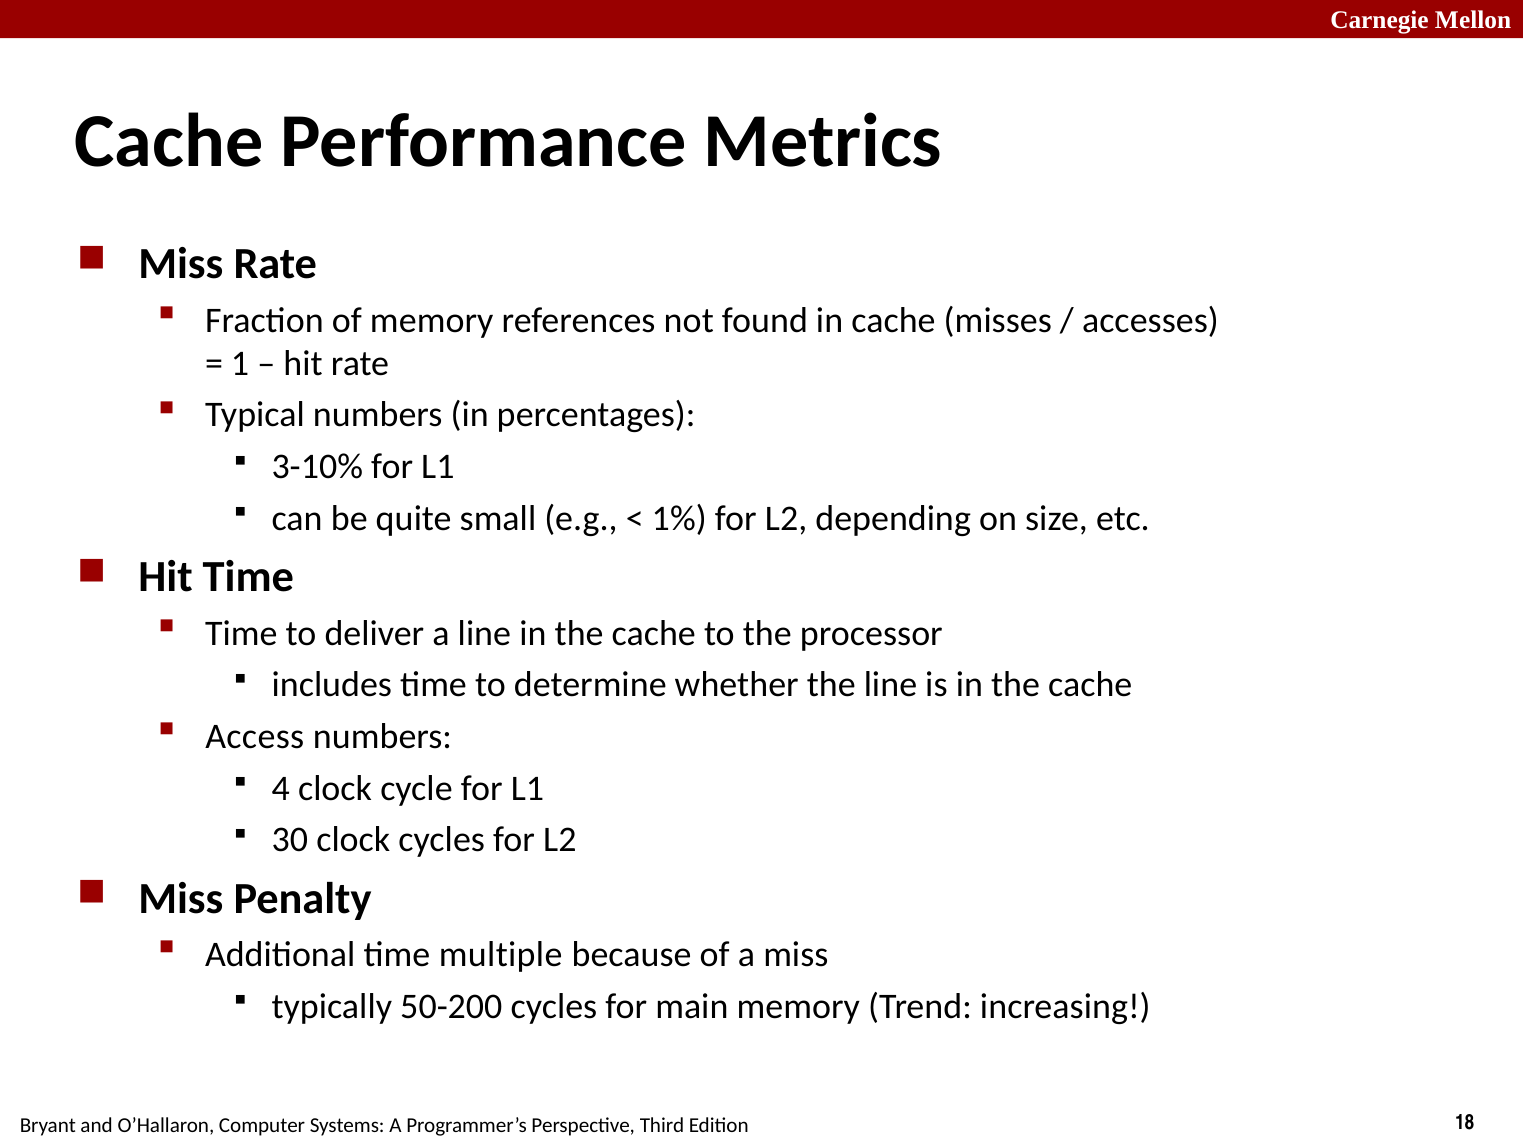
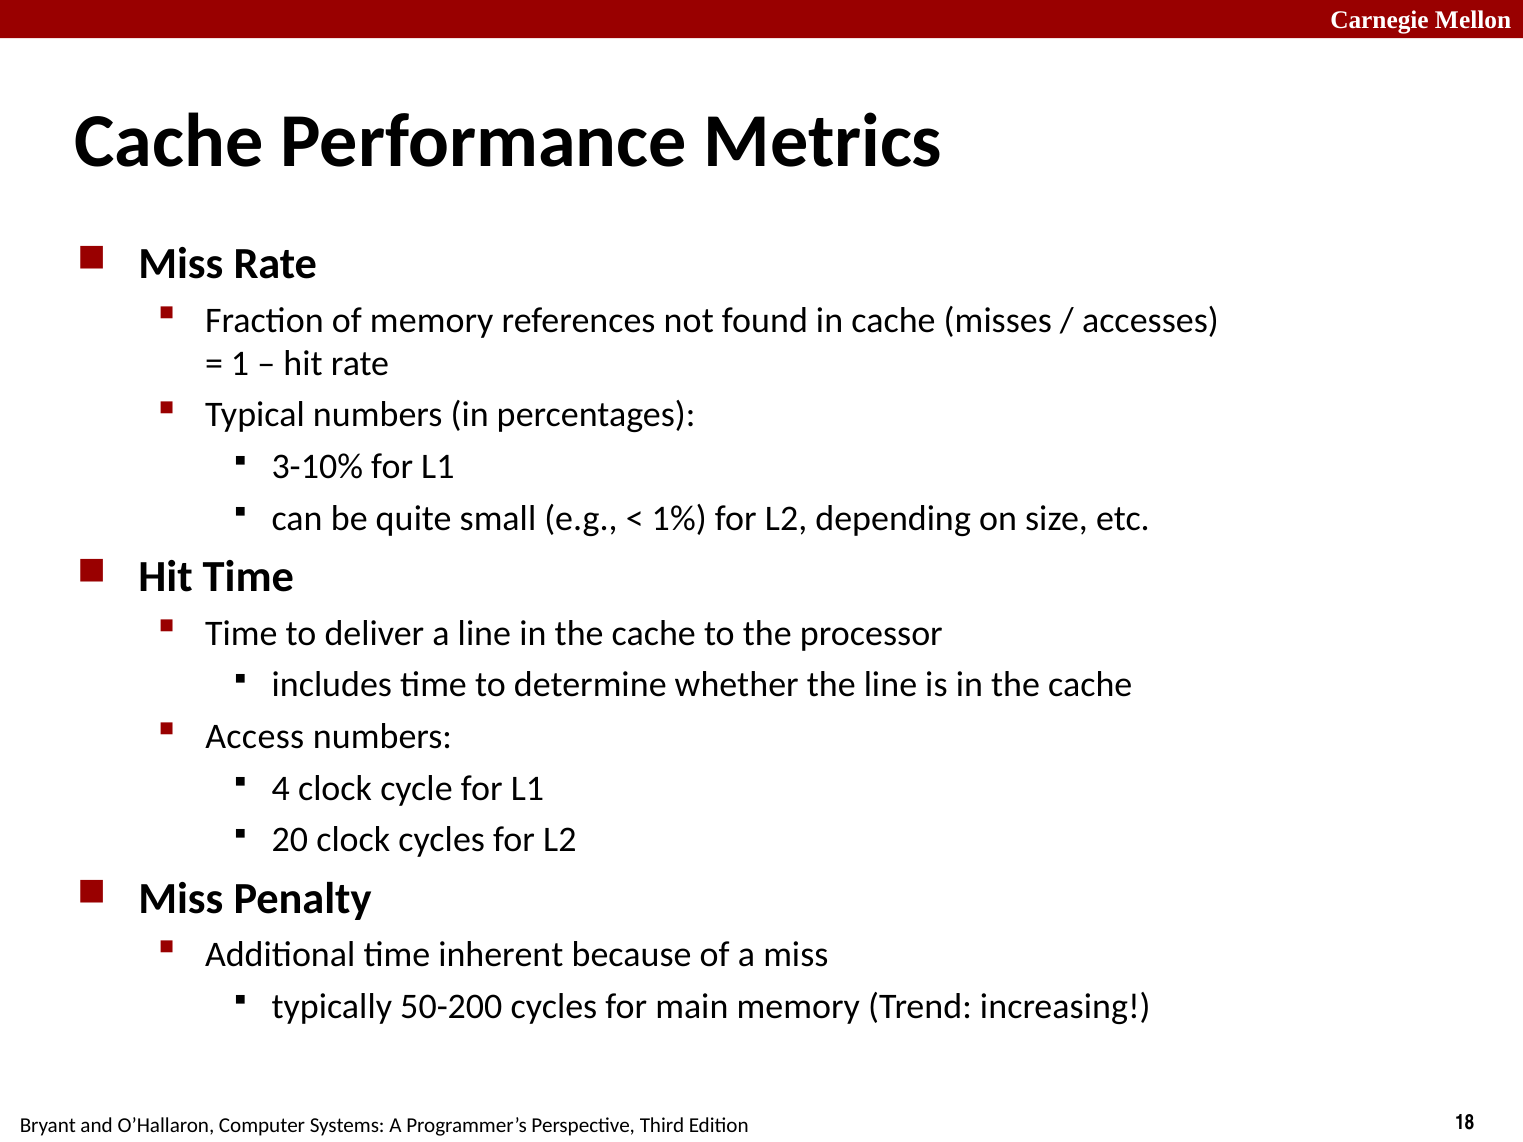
30: 30 -> 20
multiple: multiple -> inherent
